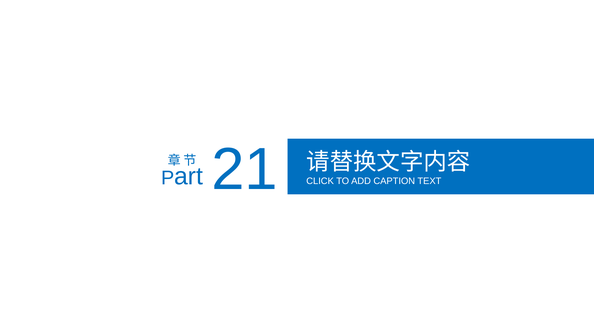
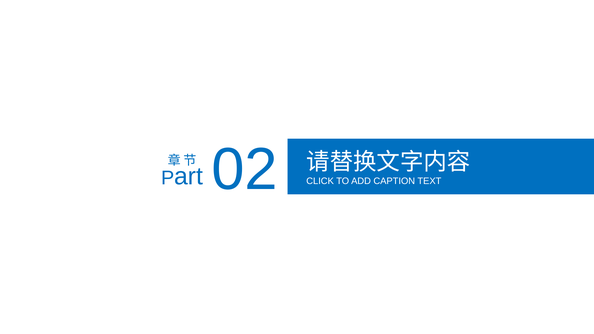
21: 21 -> 02
